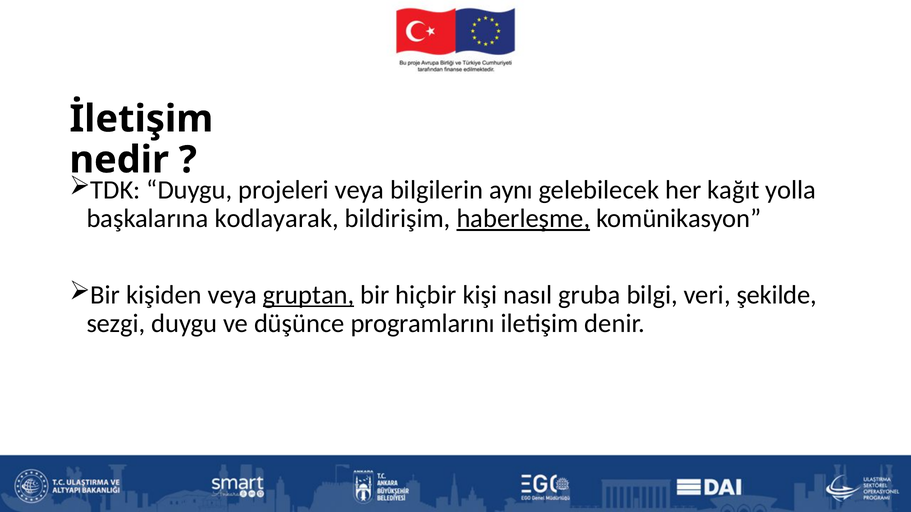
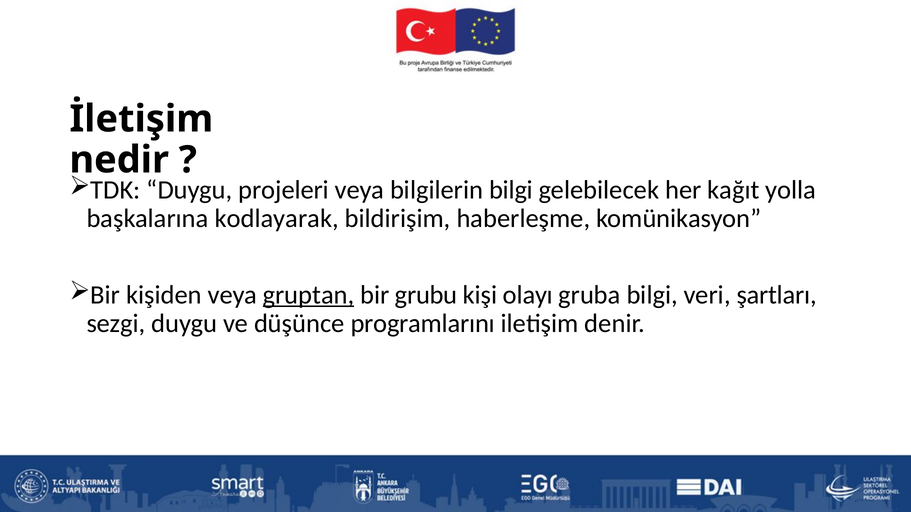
bilgilerin aynı: aynı -> bilgi
haberleşme underline: present -> none
hiçbir: hiçbir -> grubu
nasıl: nasıl -> olayı
şekilde: şekilde -> şartları
